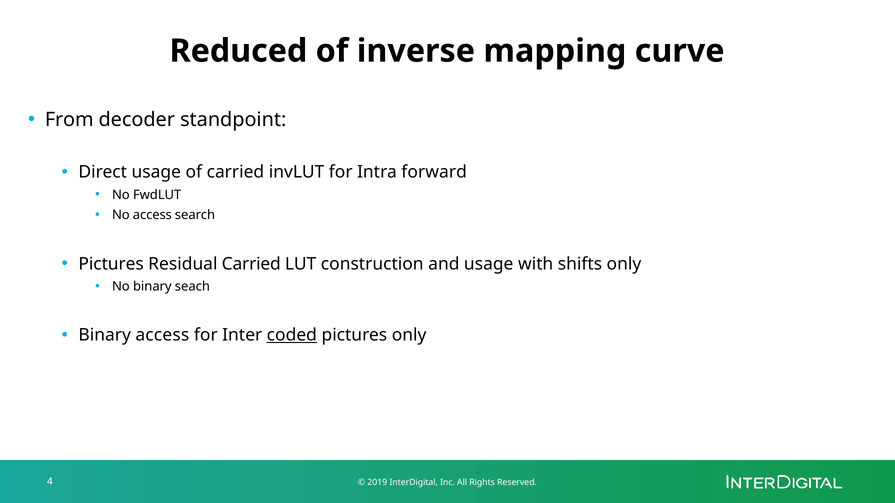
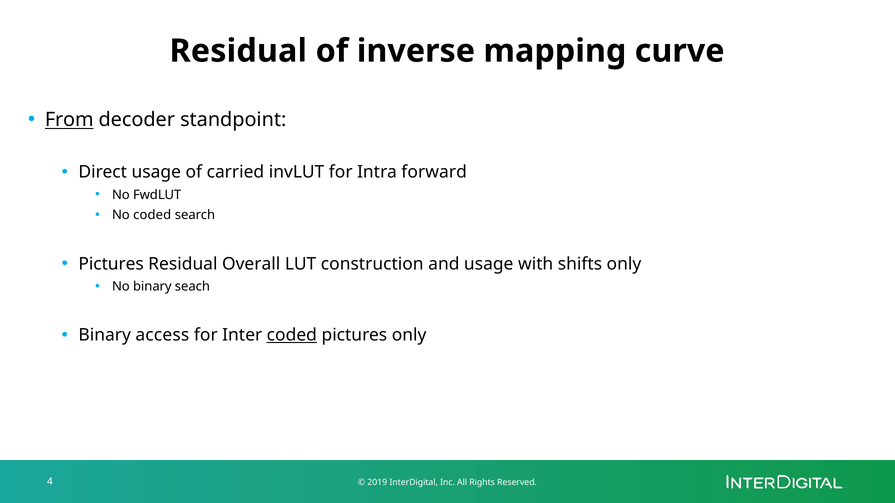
Reduced at (238, 51): Reduced -> Residual
From underline: none -> present
No access: access -> coded
Residual Carried: Carried -> Overall
